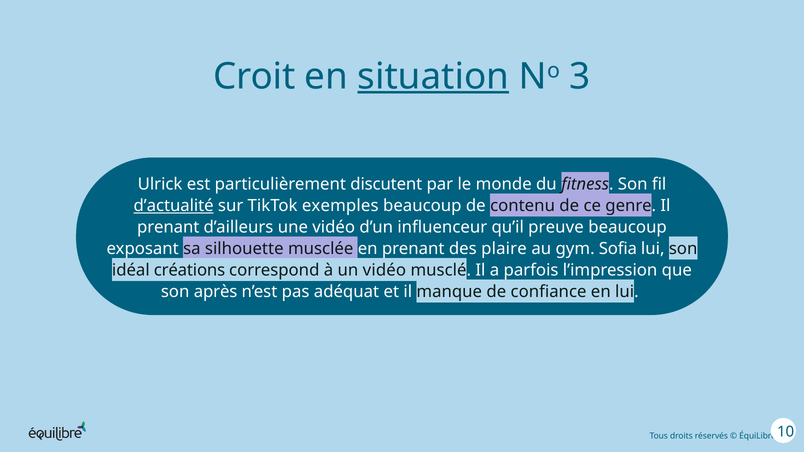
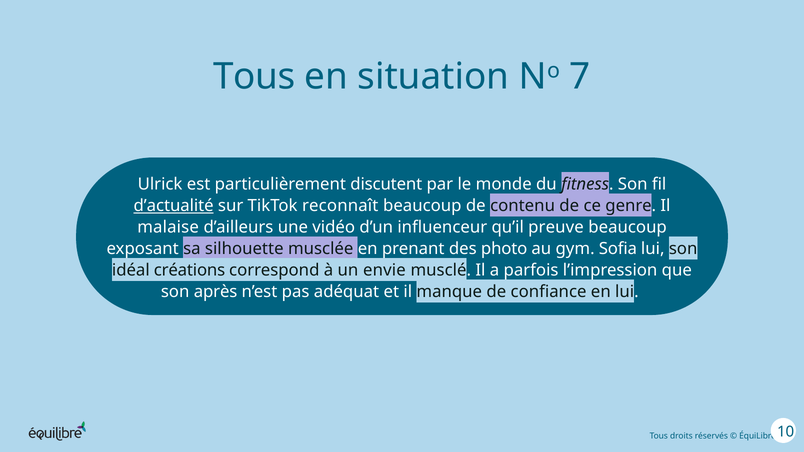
Croit at (254, 77): Croit -> Tous
situation underline: present -> none
3: 3 -> 7
exemples: exemples -> reconnaît
prenant at (168, 228): prenant -> malaise
plaire: plaire -> photo
un vidéo: vidéo -> envie
